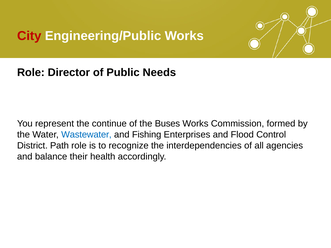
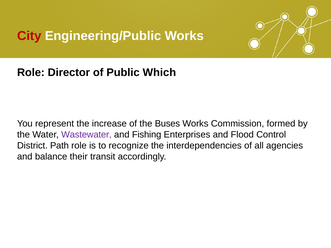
Needs: Needs -> Which
continue: continue -> increase
Wastewater colour: blue -> purple
health: health -> transit
